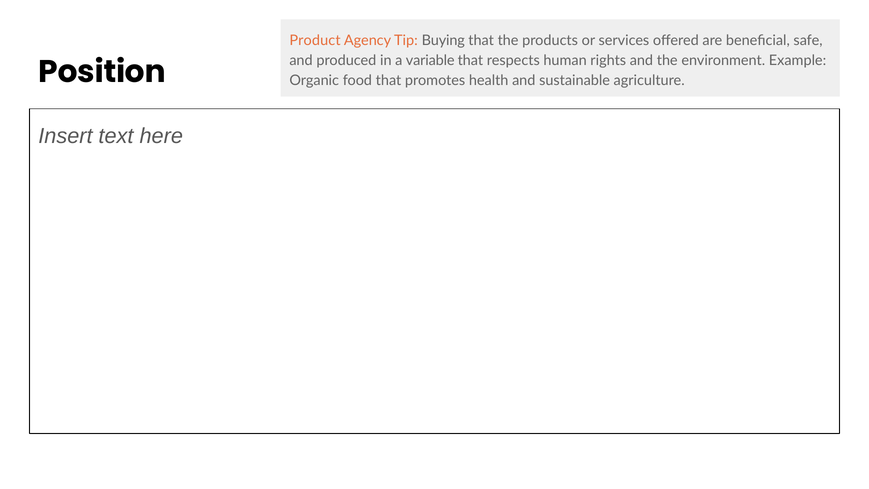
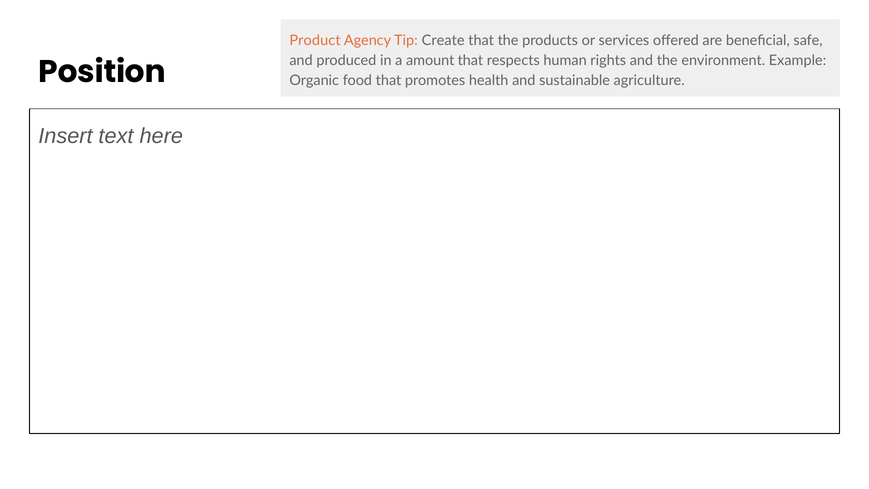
Buying: Buying -> Create
variable: variable -> amount
